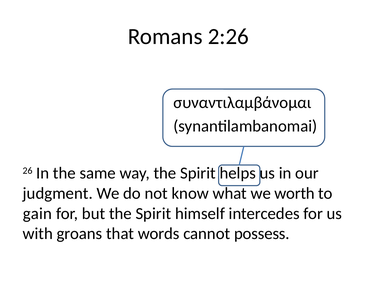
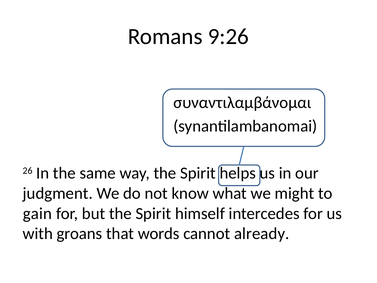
2:26: 2:26 -> 9:26
worth: worth -> might
possess: possess -> already
